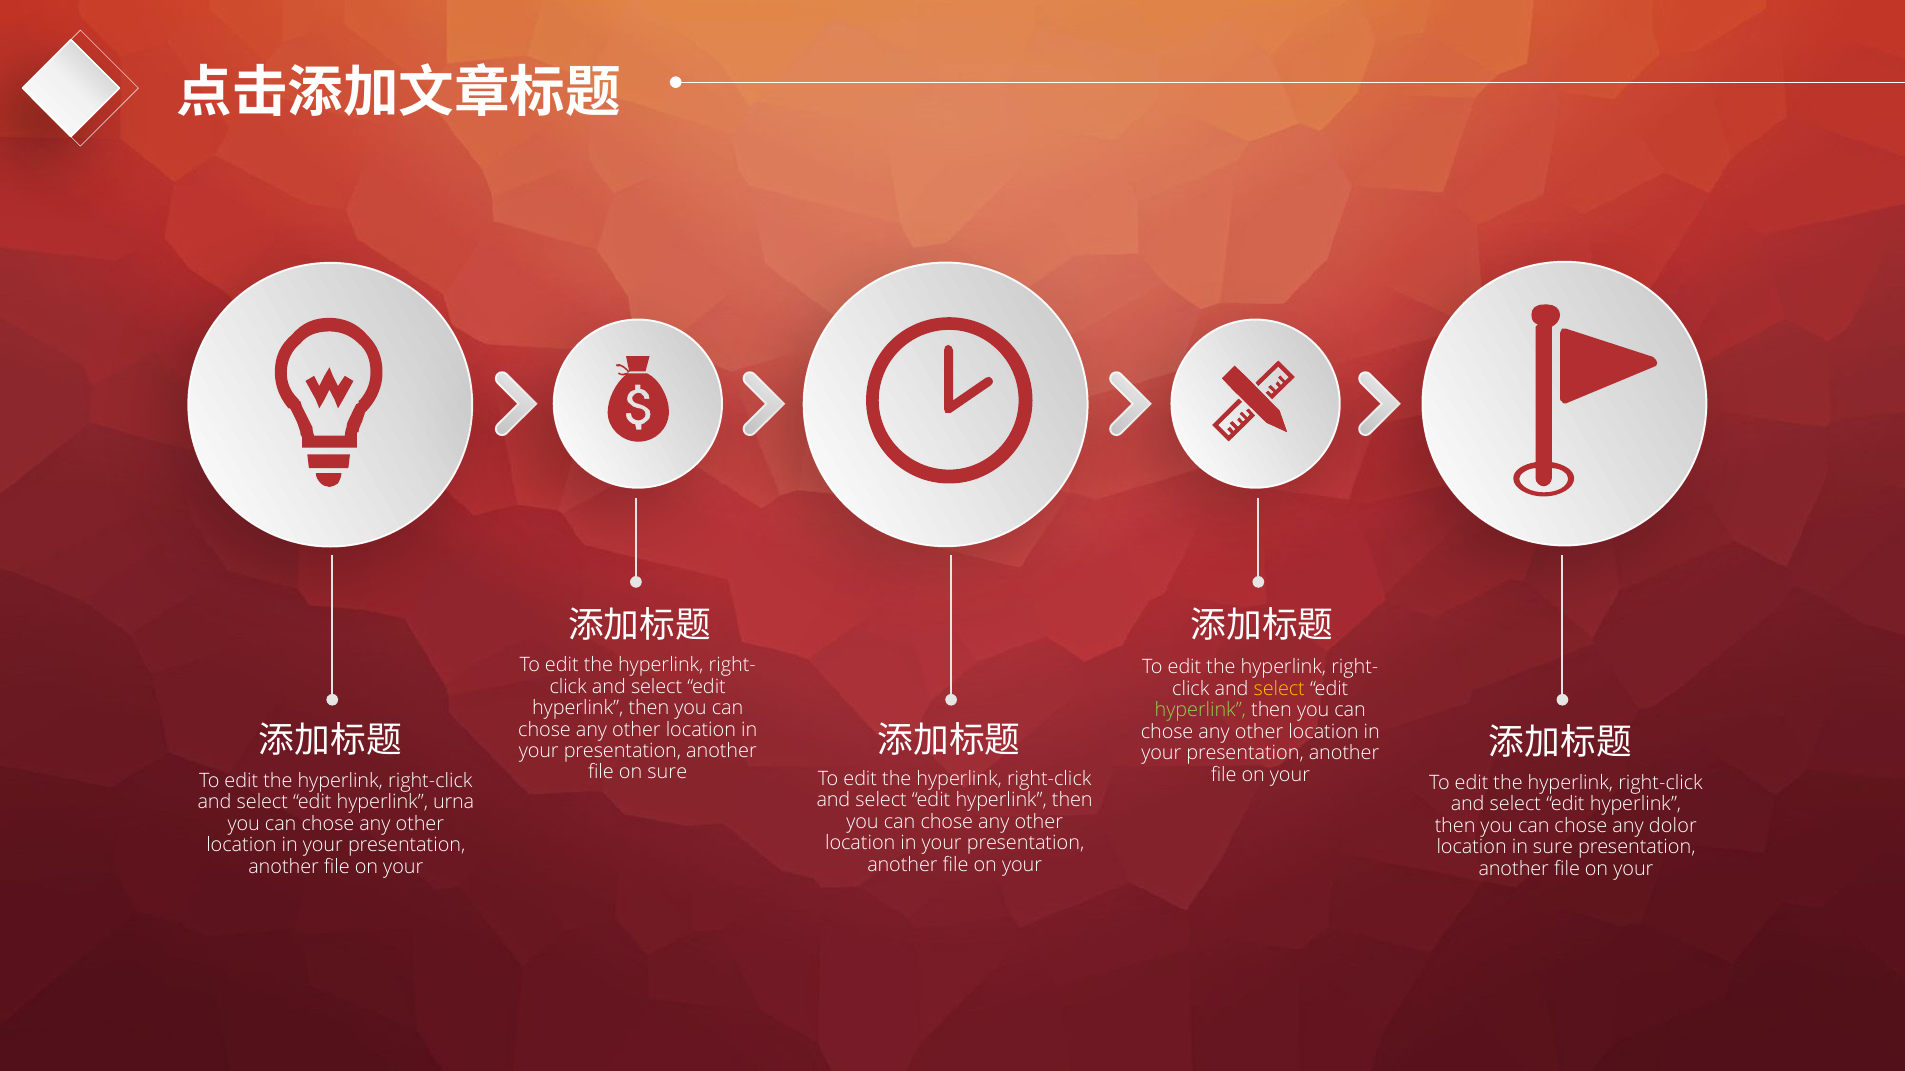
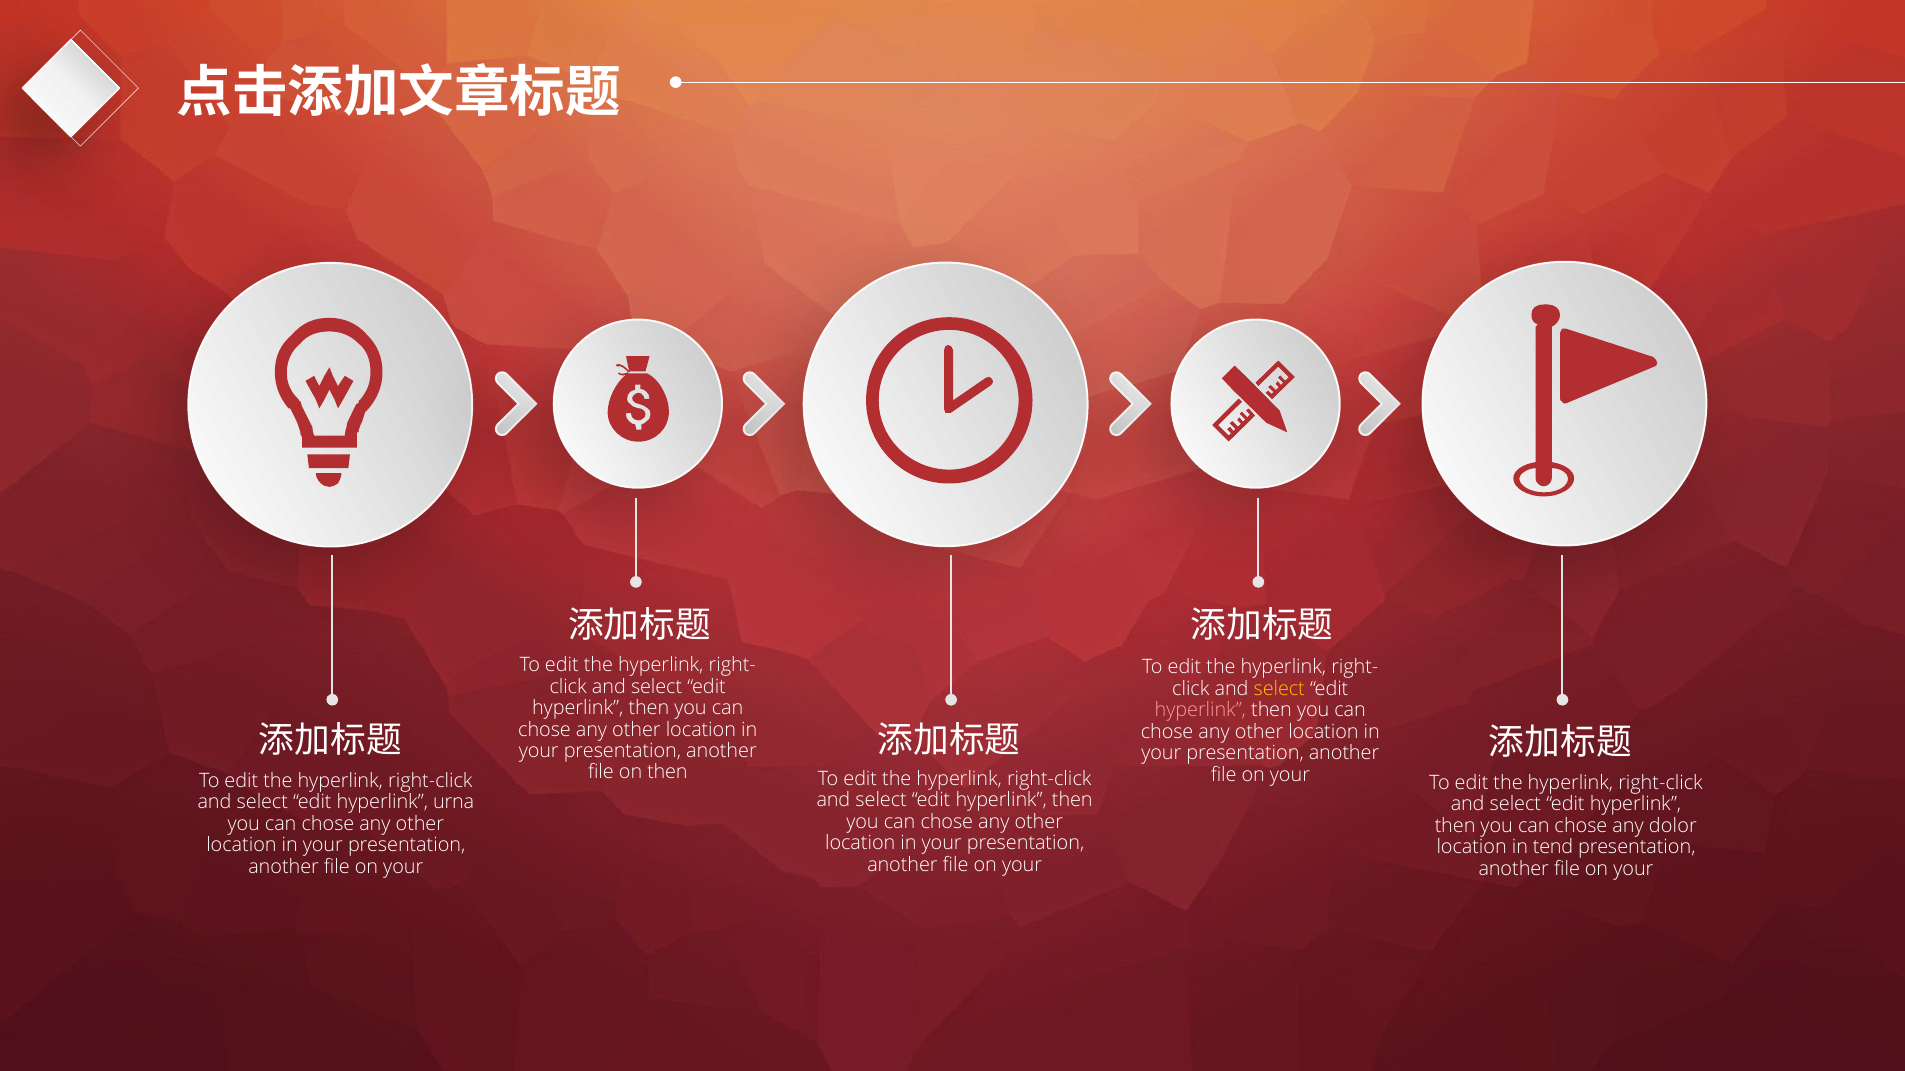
hyperlink at (1200, 711) colour: light green -> pink
on sure: sure -> then
in sure: sure -> tend
